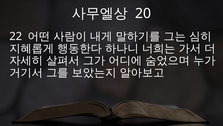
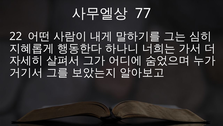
20: 20 -> 77
